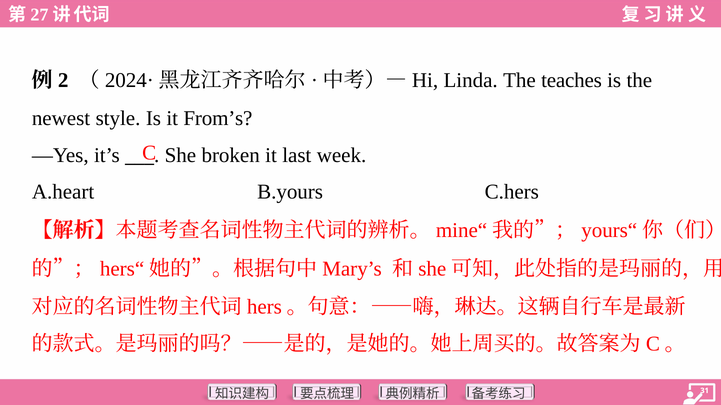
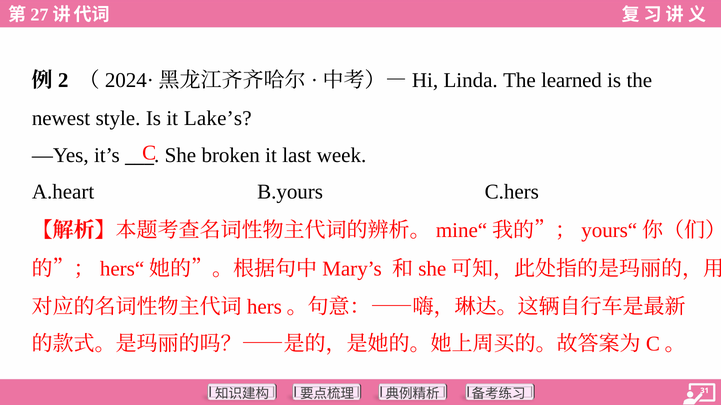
teaches: teaches -> learned
From’s: From’s -> Lake’s
